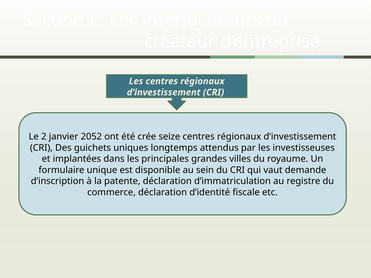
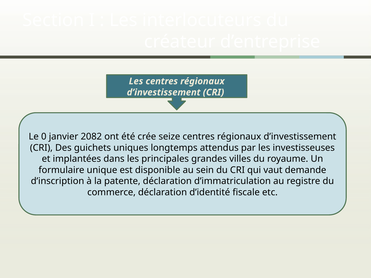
2: 2 -> 0
2052: 2052 -> 2082
